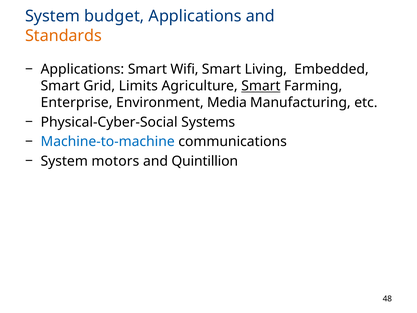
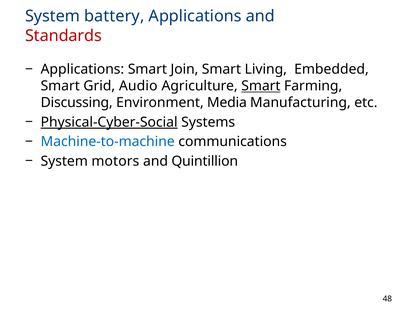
budget: budget -> battery
Standards colour: orange -> red
Wifi: Wifi -> Join
Limits: Limits -> Audio
Enterprise: Enterprise -> Discussing
Physical-Cyber-Social underline: none -> present
